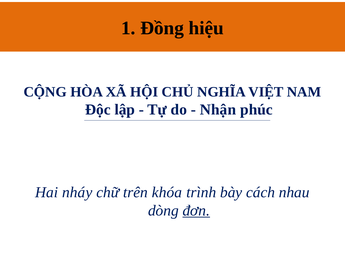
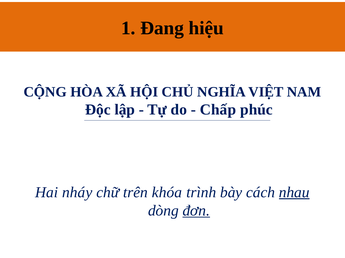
Đồng: Đồng -> Đang
Nhận: Nhận -> Chấp
nhau underline: none -> present
